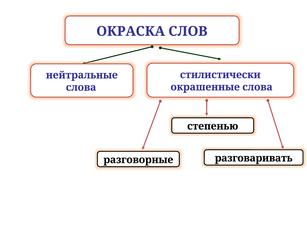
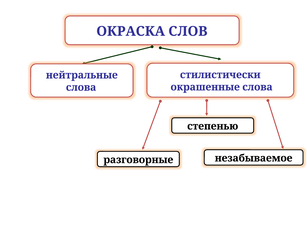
разговаривать: разговаривать -> незабываемое
